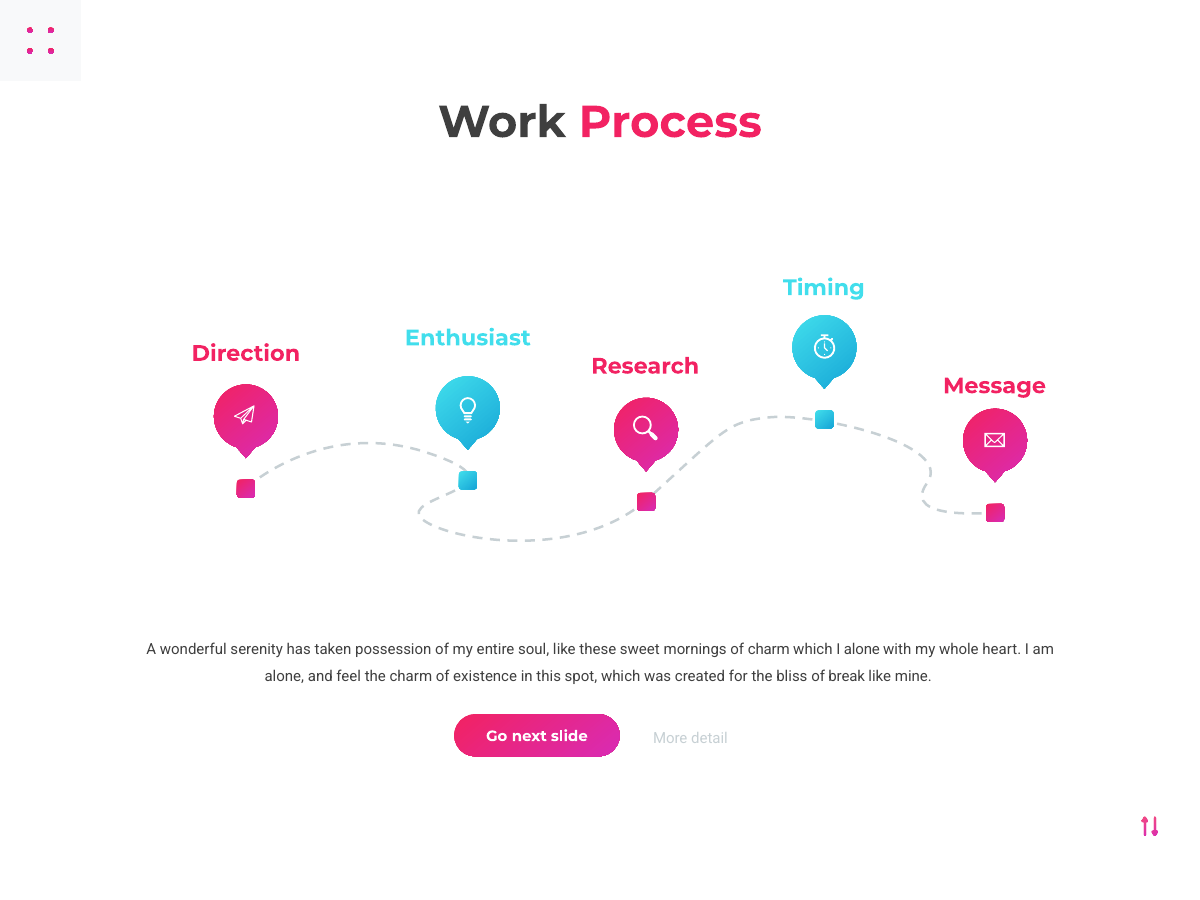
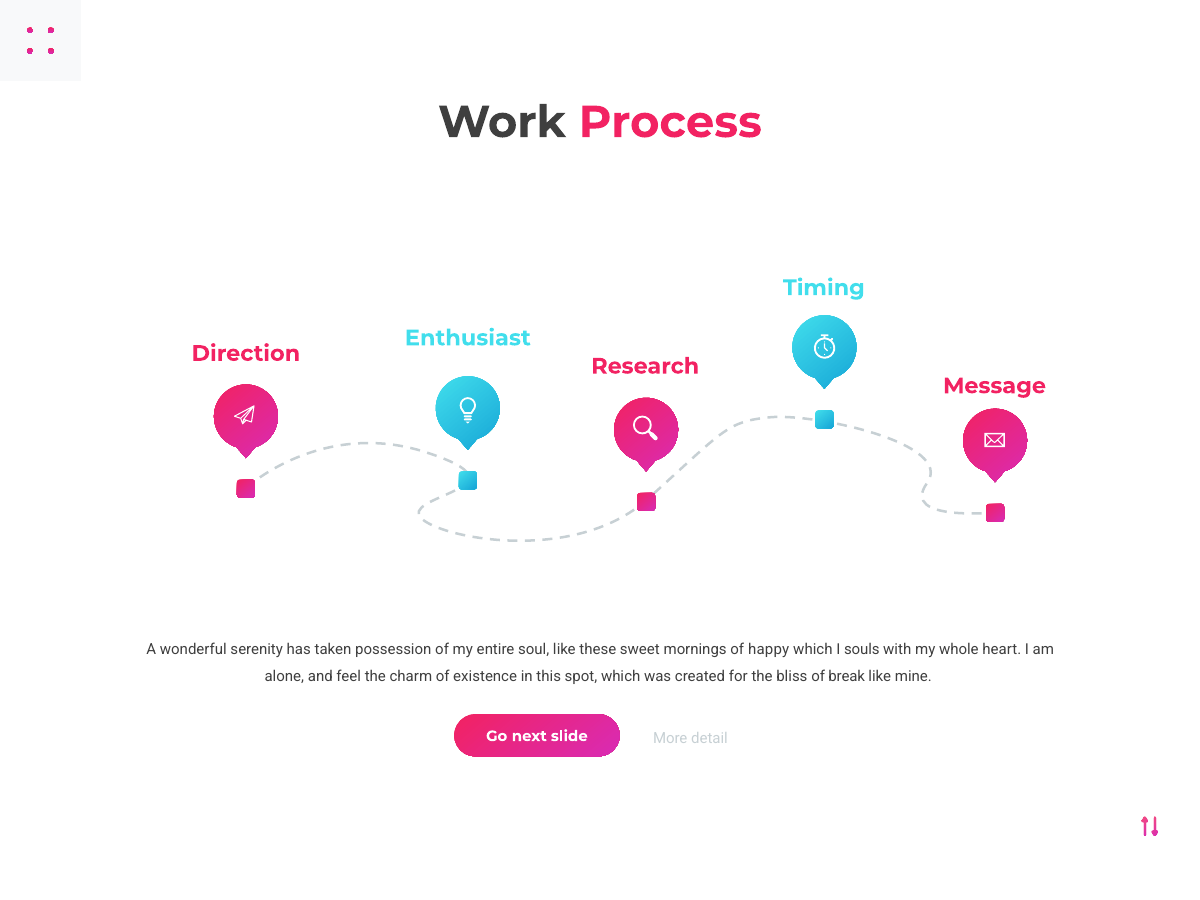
of charm: charm -> happy
I alone: alone -> souls
